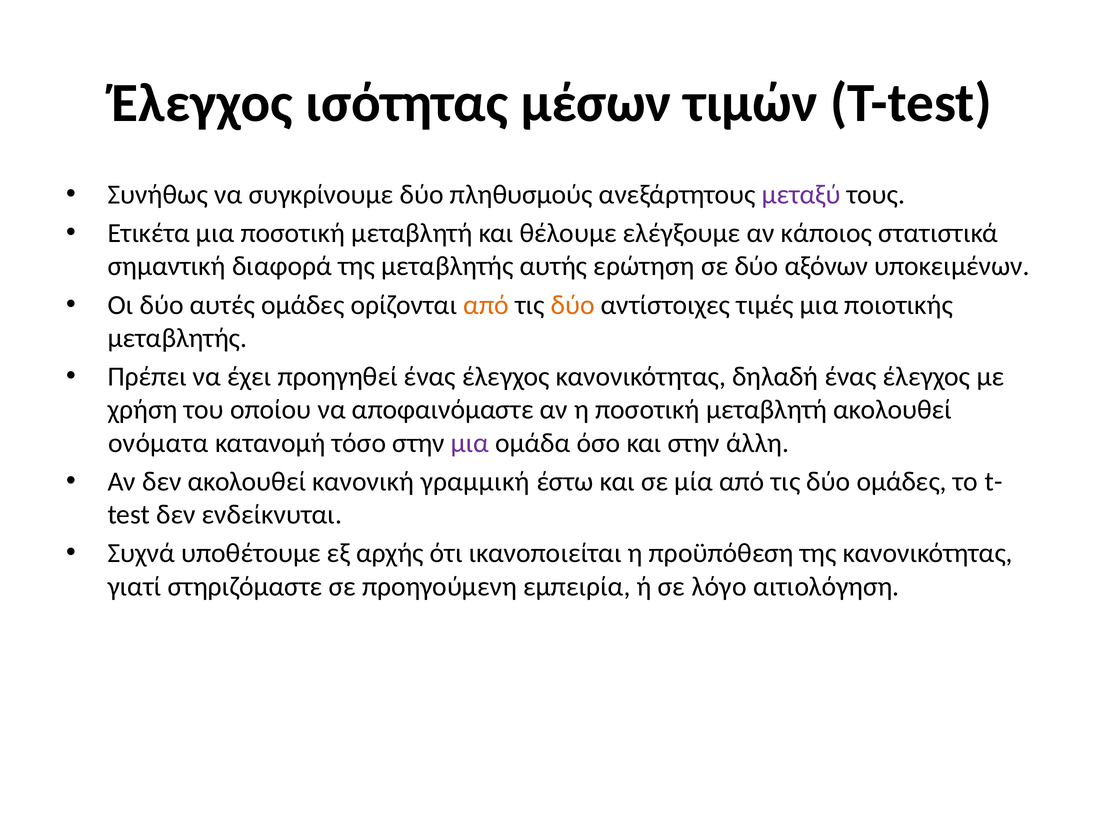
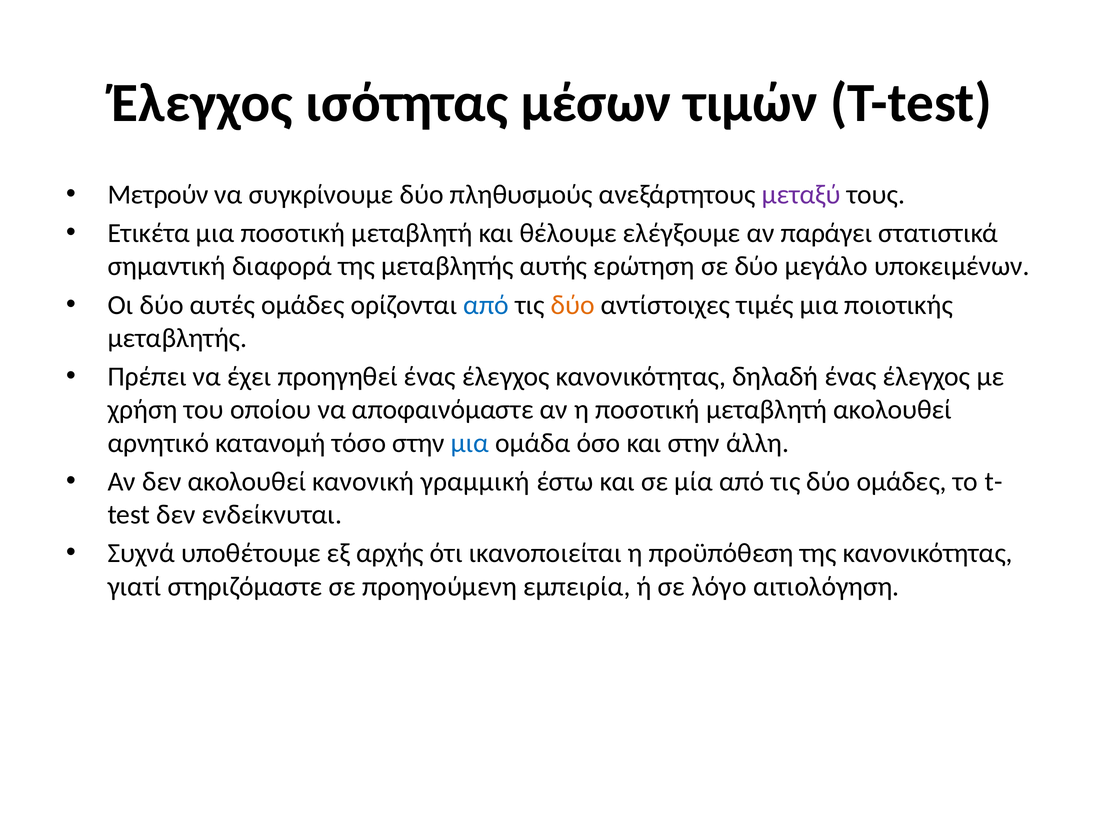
Συνήθως: Συνήθως -> Μετρούν
κάποιος: κάποιος -> παράγει
αξόνων: αξόνων -> μεγάλο
από at (486, 305) colour: orange -> blue
ονόματα: ονόματα -> αρνητικό
μια at (470, 443) colour: purple -> blue
